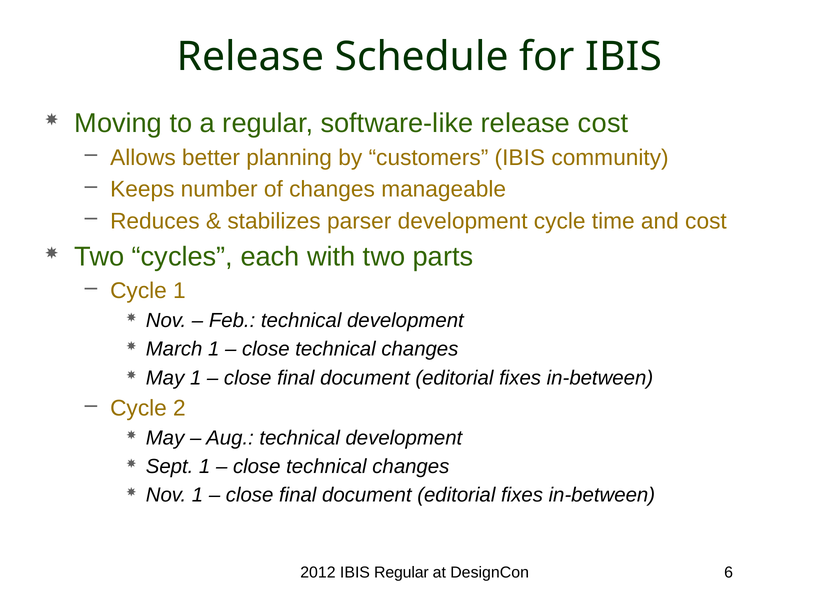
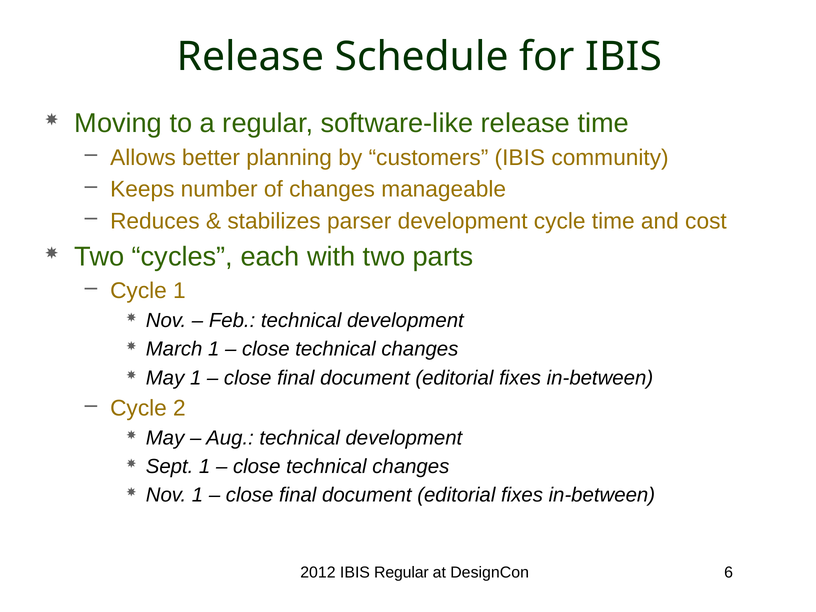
release cost: cost -> time
